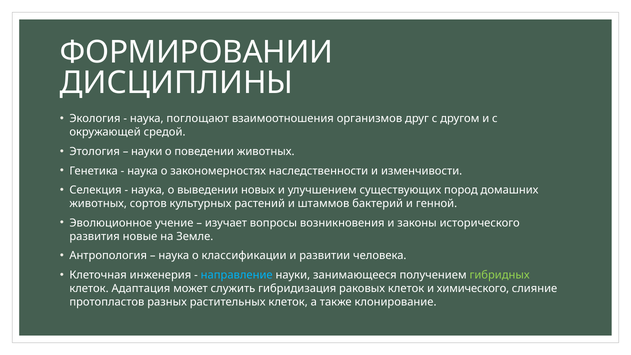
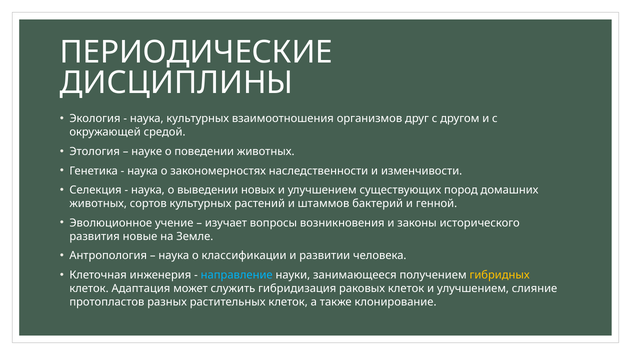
ФОРМИРОВАНИИ: ФОРМИРОВАНИИ -> ПЕРИОДИЧЕСКИЕ
наука поглощают: поглощают -> культурных
науки at (147, 151): науки -> науке
гибридных colour: light green -> yellow
клеток и химического: химического -> улучшением
